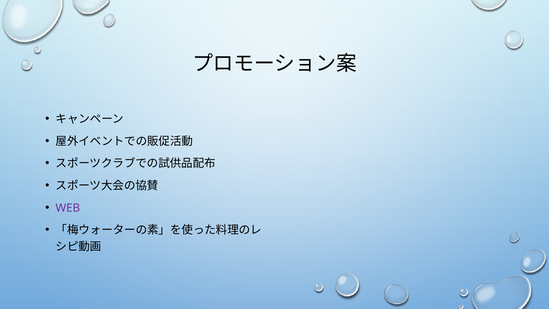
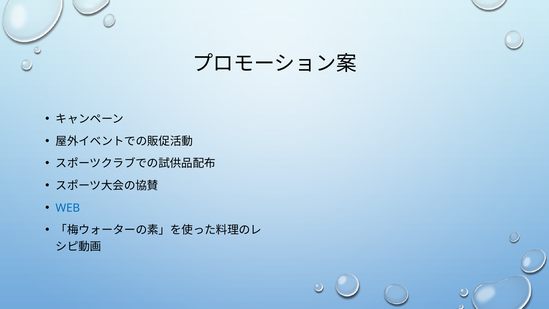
WEB colour: purple -> blue
